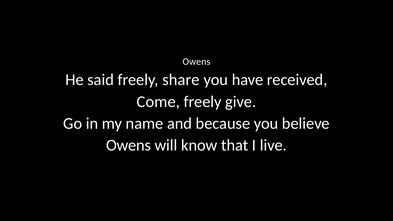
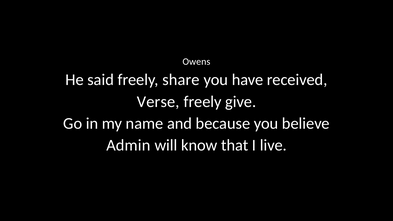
Come: Come -> Verse
Owens at (129, 145): Owens -> Admin
